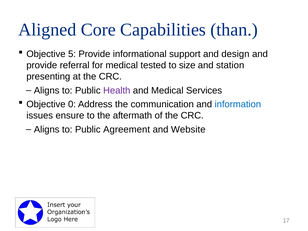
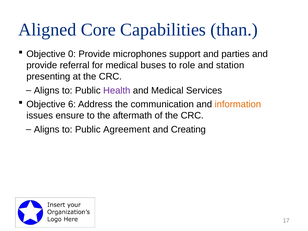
5: 5 -> 0
informational: informational -> microphones
design: design -> parties
tested: tested -> buses
size: size -> role
0: 0 -> 6
information colour: blue -> orange
Website: Website -> Creating
